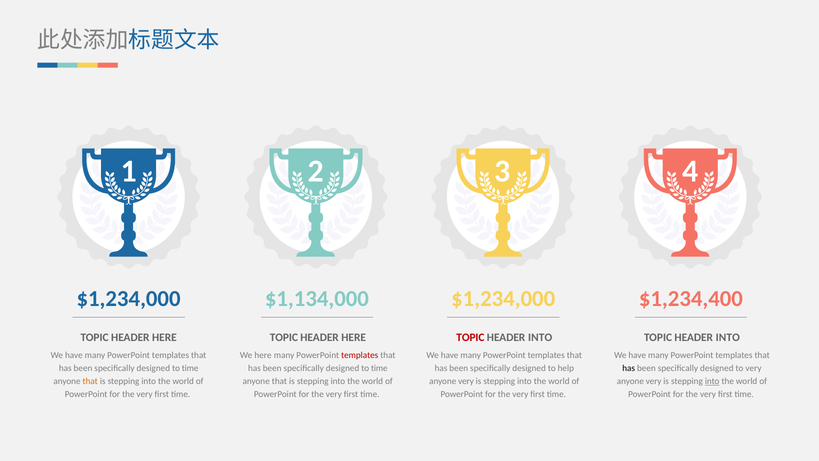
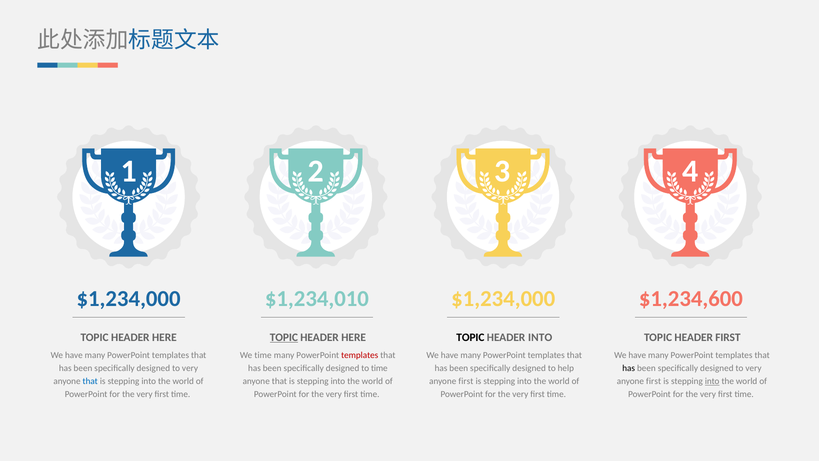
$1,134,000: $1,134,000 -> $1,234,010
$1,234,400: $1,234,400 -> $1,234,600
TOPIC at (284, 337) underline: none -> present
TOPIC at (470, 337) colour: red -> black
INTO at (728, 337): INTO -> FIRST
We here: here -> time
time at (190, 368): time -> very
that at (90, 381) colour: orange -> blue
very at (466, 381): very -> first
very at (654, 381): very -> first
